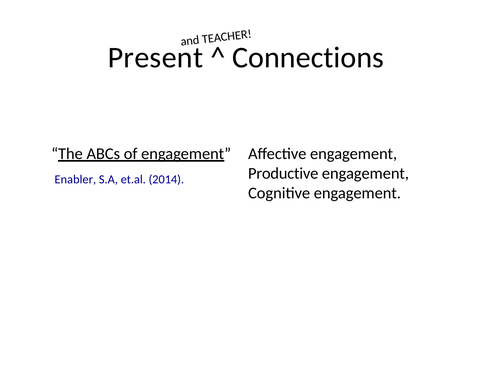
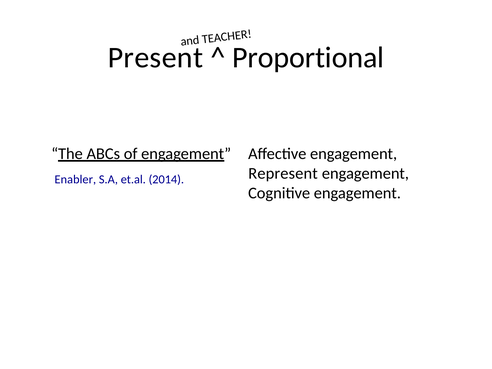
Connections: Connections -> Proportional
Productive: Productive -> Represent
